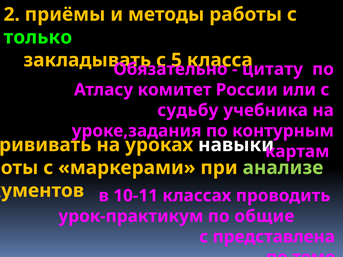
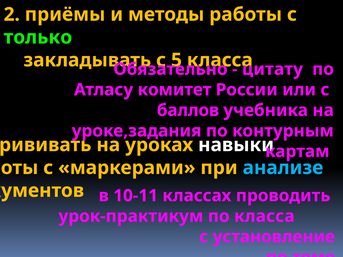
судьбу: судьбу -> баллов
анализе colour: light green -> light blue
по общие: общие -> класса
представлена: представлена -> установление
